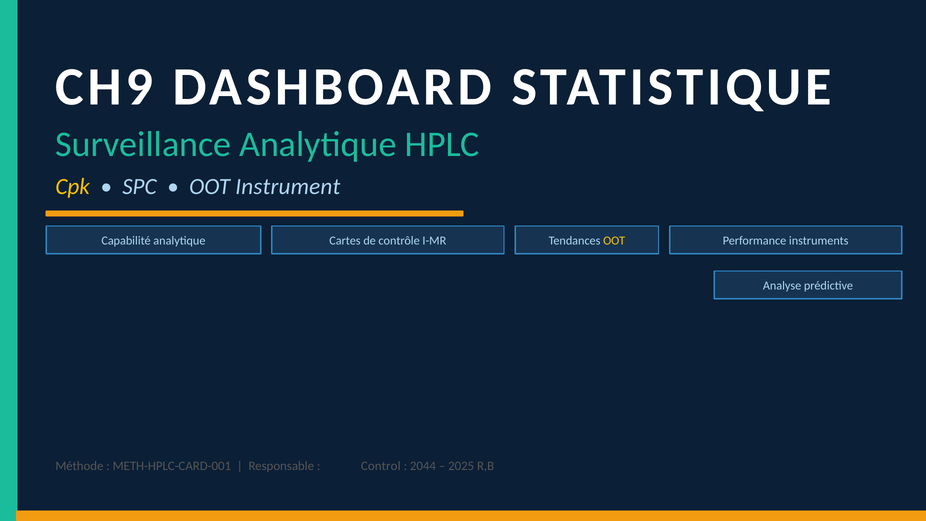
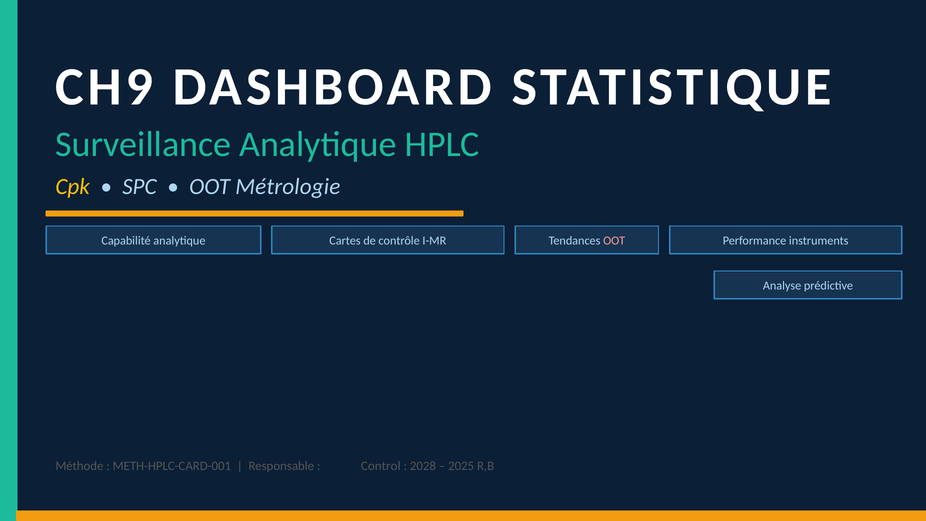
Instrument: Instrument -> Métrologie
OOT at (614, 241) colour: yellow -> pink
2044: 2044 -> 2028
